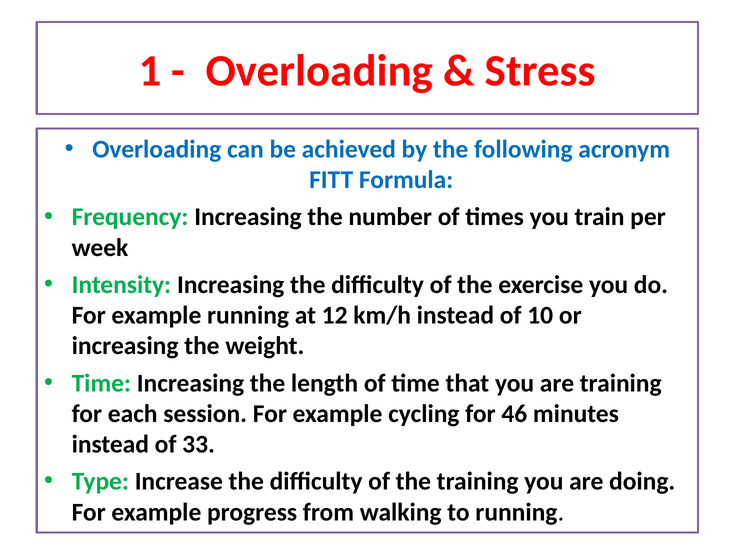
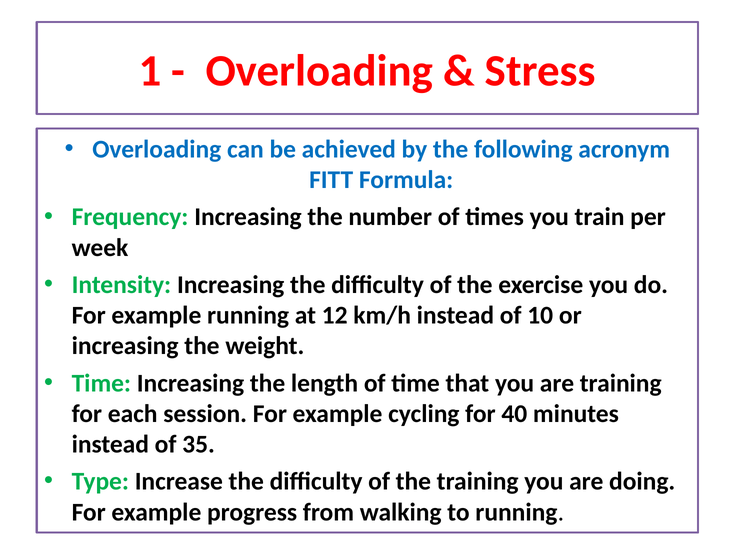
46: 46 -> 40
33: 33 -> 35
